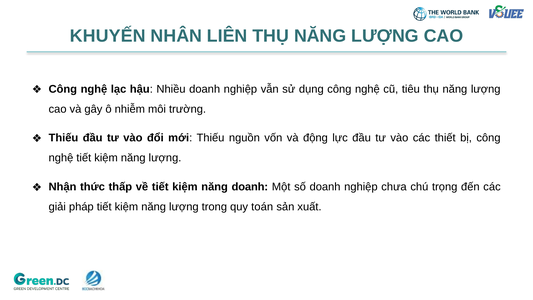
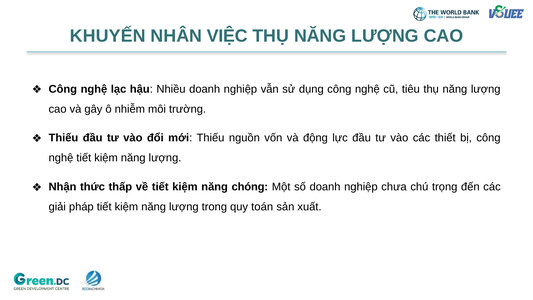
LIÊN: LIÊN -> VIỆC
năng doanh: doanh -> chóng
